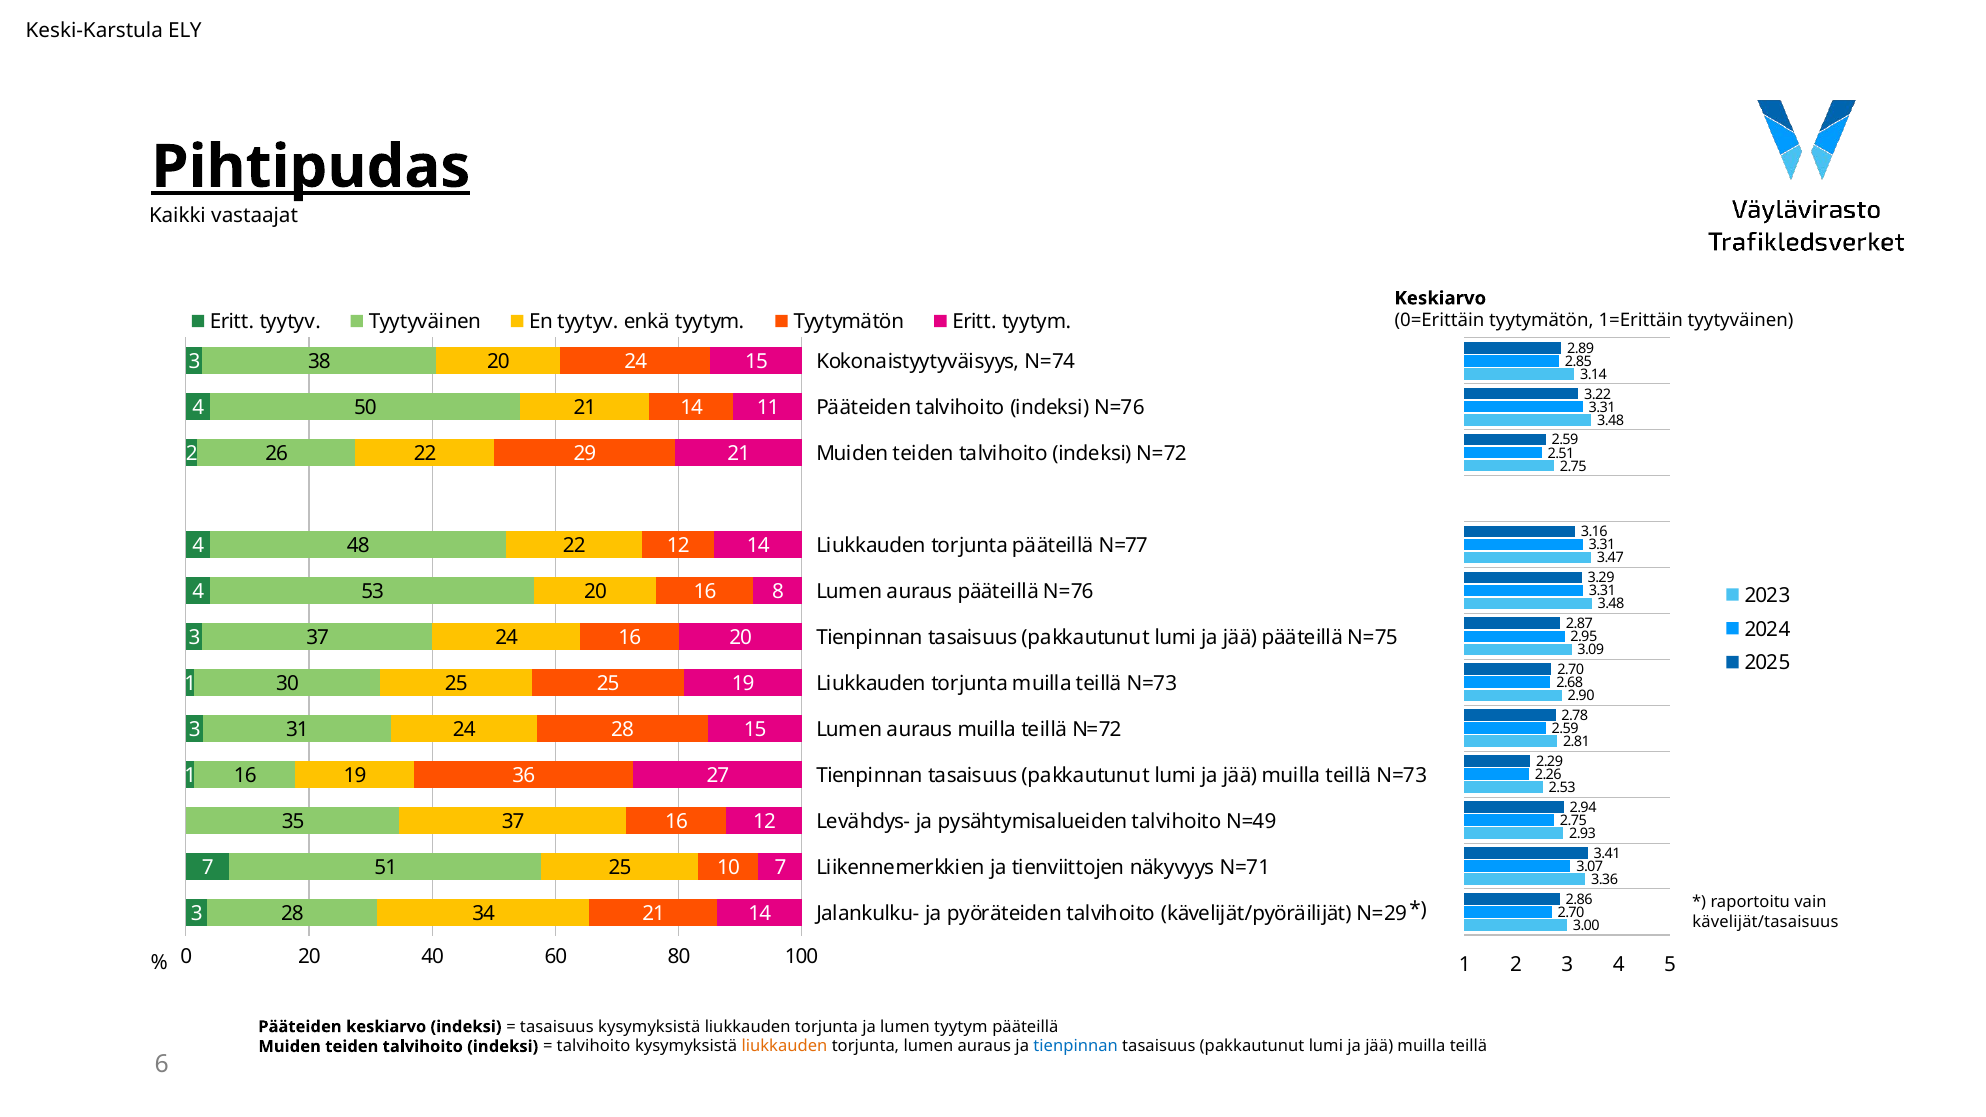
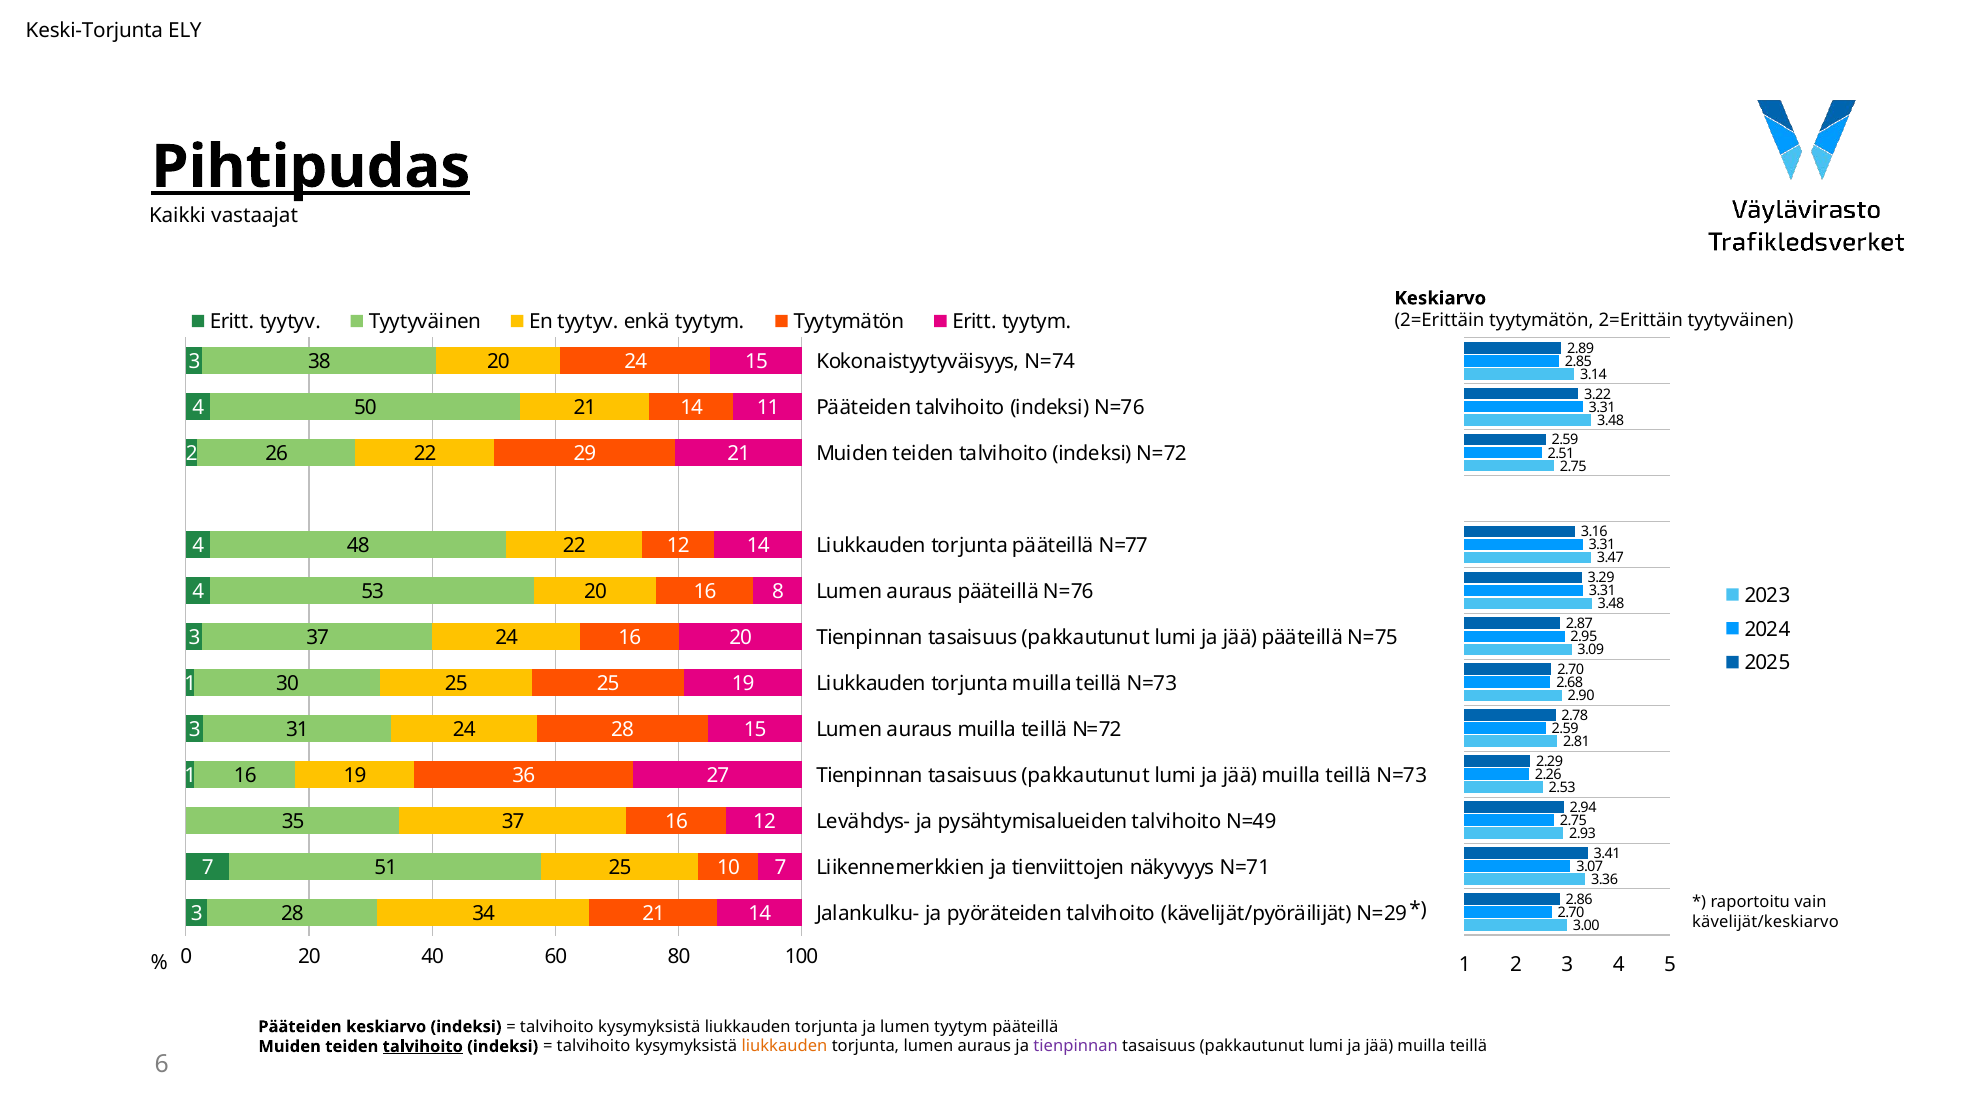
Keski-Karstula: Keski-Karstula -> Keski-Torjunta
0=Erittäin at (1439, 321): 0=Erittäin -> 2=Erittäin
tyytymätön 1=Erittäin: 1=Erittäin -> 2=Erittäin
kävelijät/tasaisuus: kävelijät/tasaisuus -> kävelijät/keskiarvo
tasaisuus at (557, 1027): tasaisuus -> talvihoito
talvihoito at (423, 1047) underline: none -> present
tienpinnan at (1076, 1047) colour: blue -> purple
